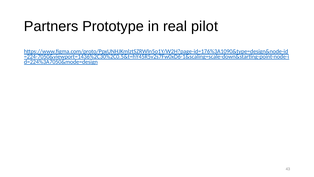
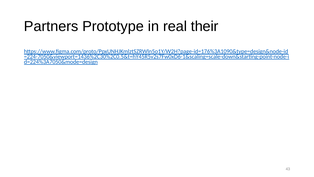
pilot: pilot -> their
